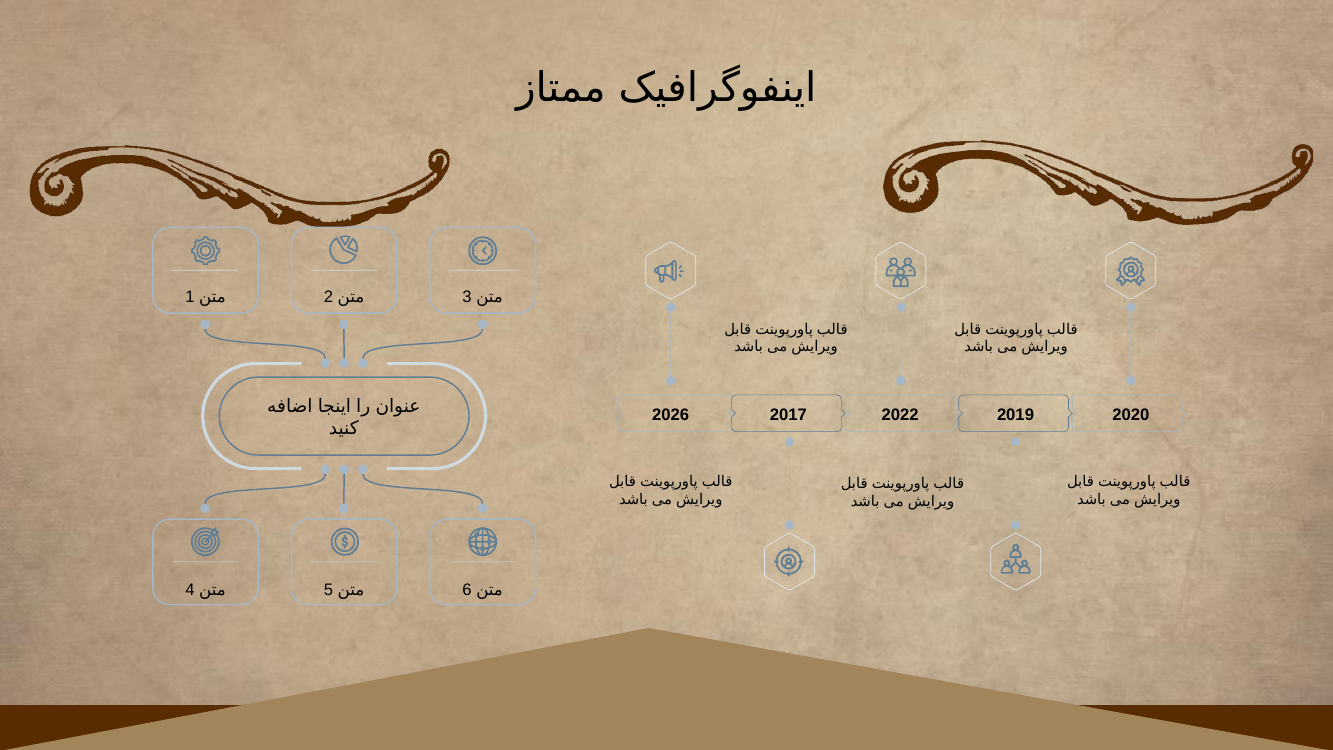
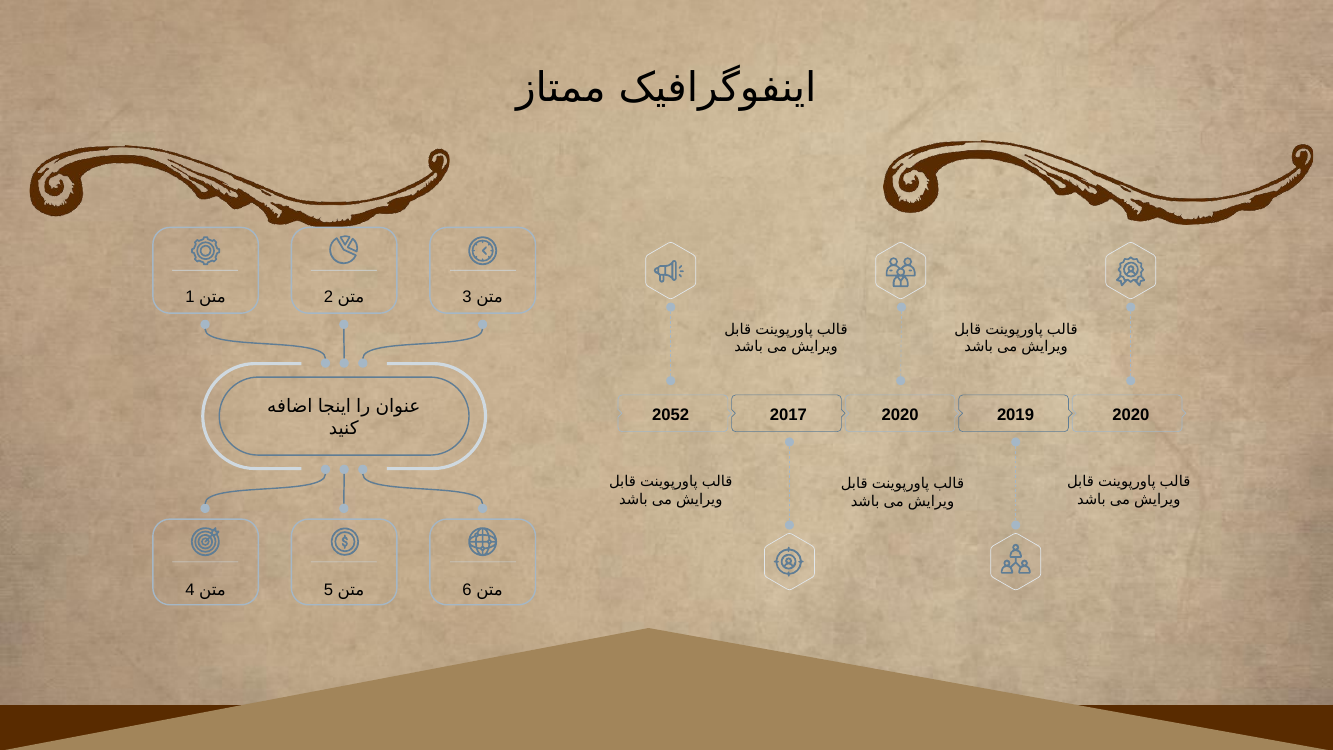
2026: 2026 -> 2052
2017 2022: 2022 -> 2020
